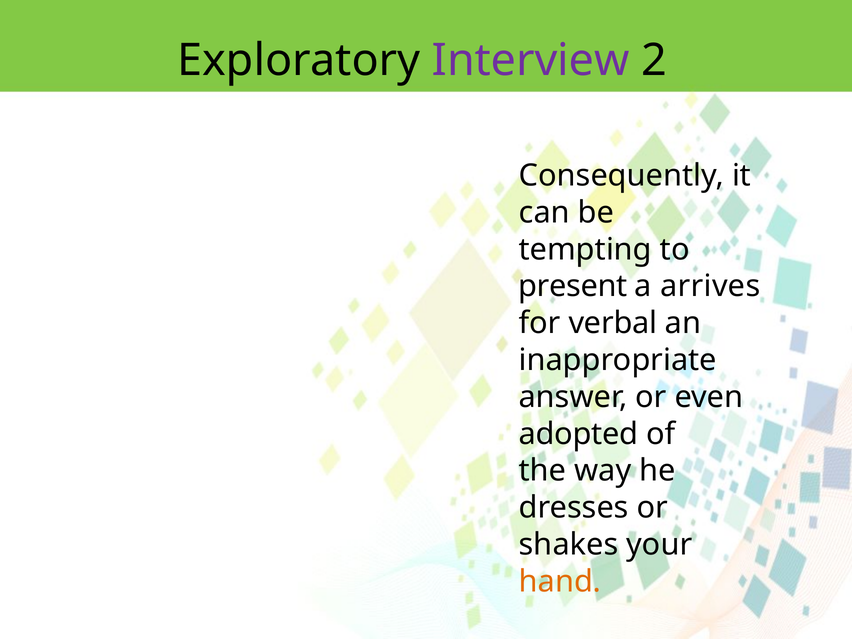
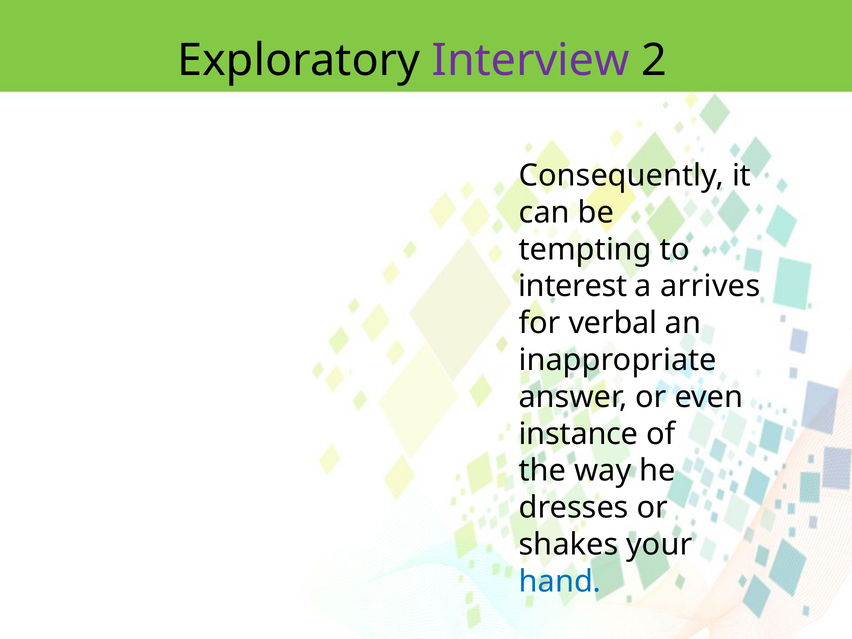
present: present -> interest
adopted: adopted -> instance
hand colour: orange -> blue
